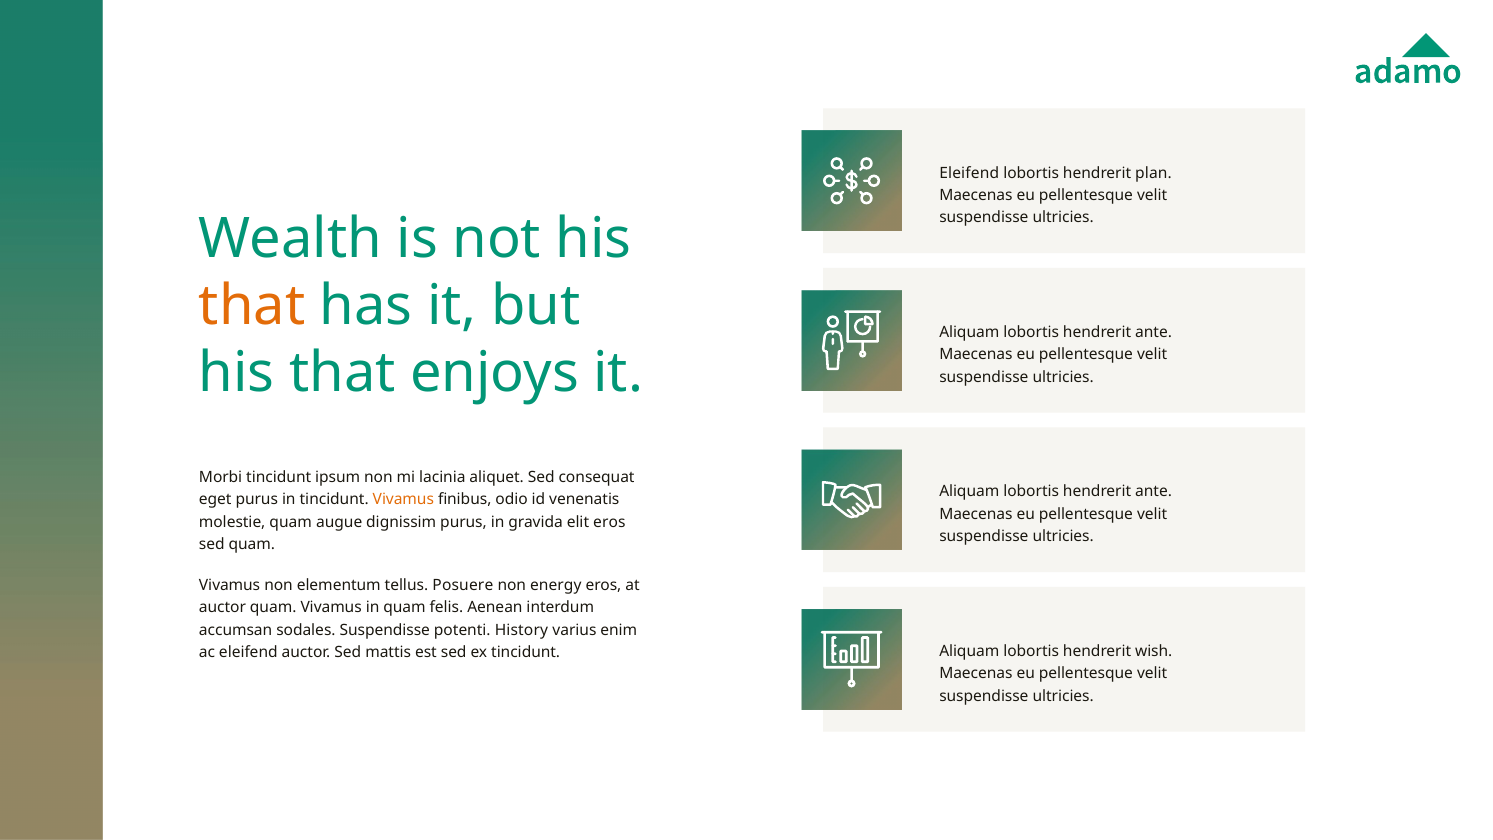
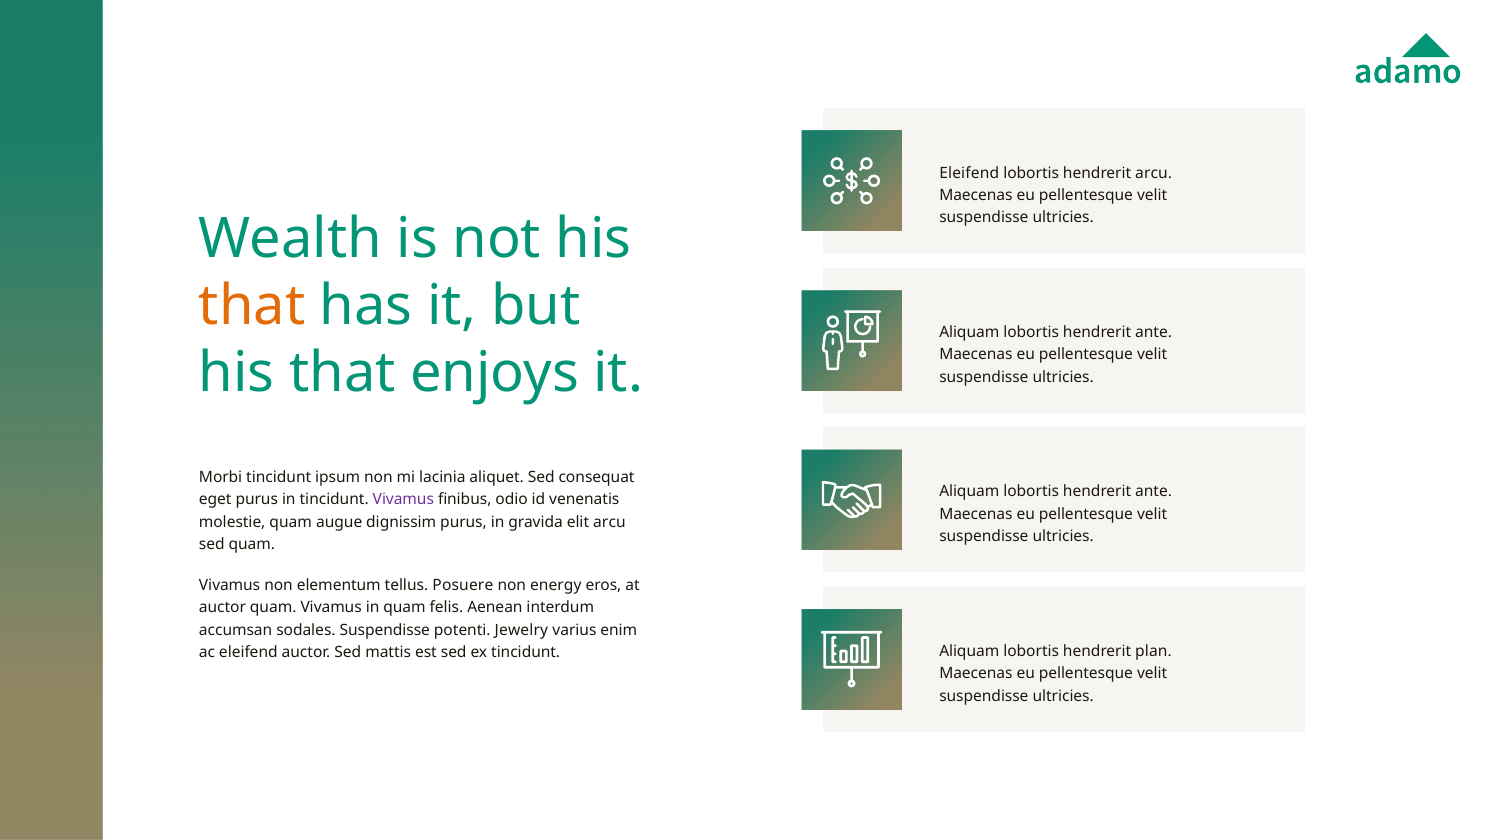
hendrerit plan: plan -> arcu
Vivamus at (403, 499) colour: orange -> purple
elit eros: eros -> arcu
History: History -> Jewelry
wish: wish -> plan
